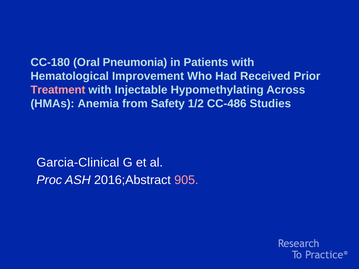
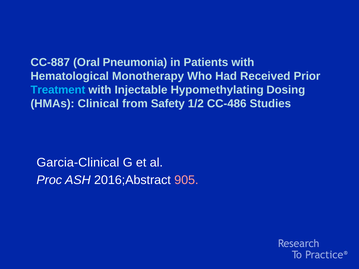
CC-180: CC-180 -> CC-887
Improvement: Improvement -> Monotherapy
Treatment colour: pink -> light blue
Across: Across -> Dosing
Anemia: Anemia -> Clinical
